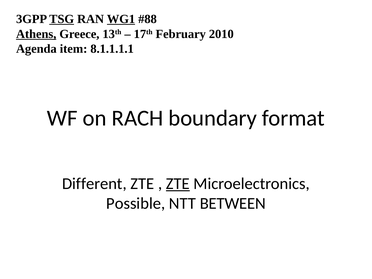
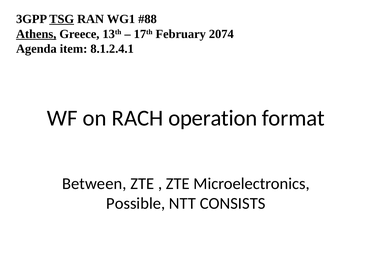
WG1 underline: present -> none
2010: 2010 -> 2074
8.1.1.1.1: 8.1.1.1.1 -> 8.1.2.4.1
boundary: boundary -> operation
Different: Different -> Between
ZTE at (178, 184) underline: present -> none
BETWEEN: BETWEEN -> CONSISTS
